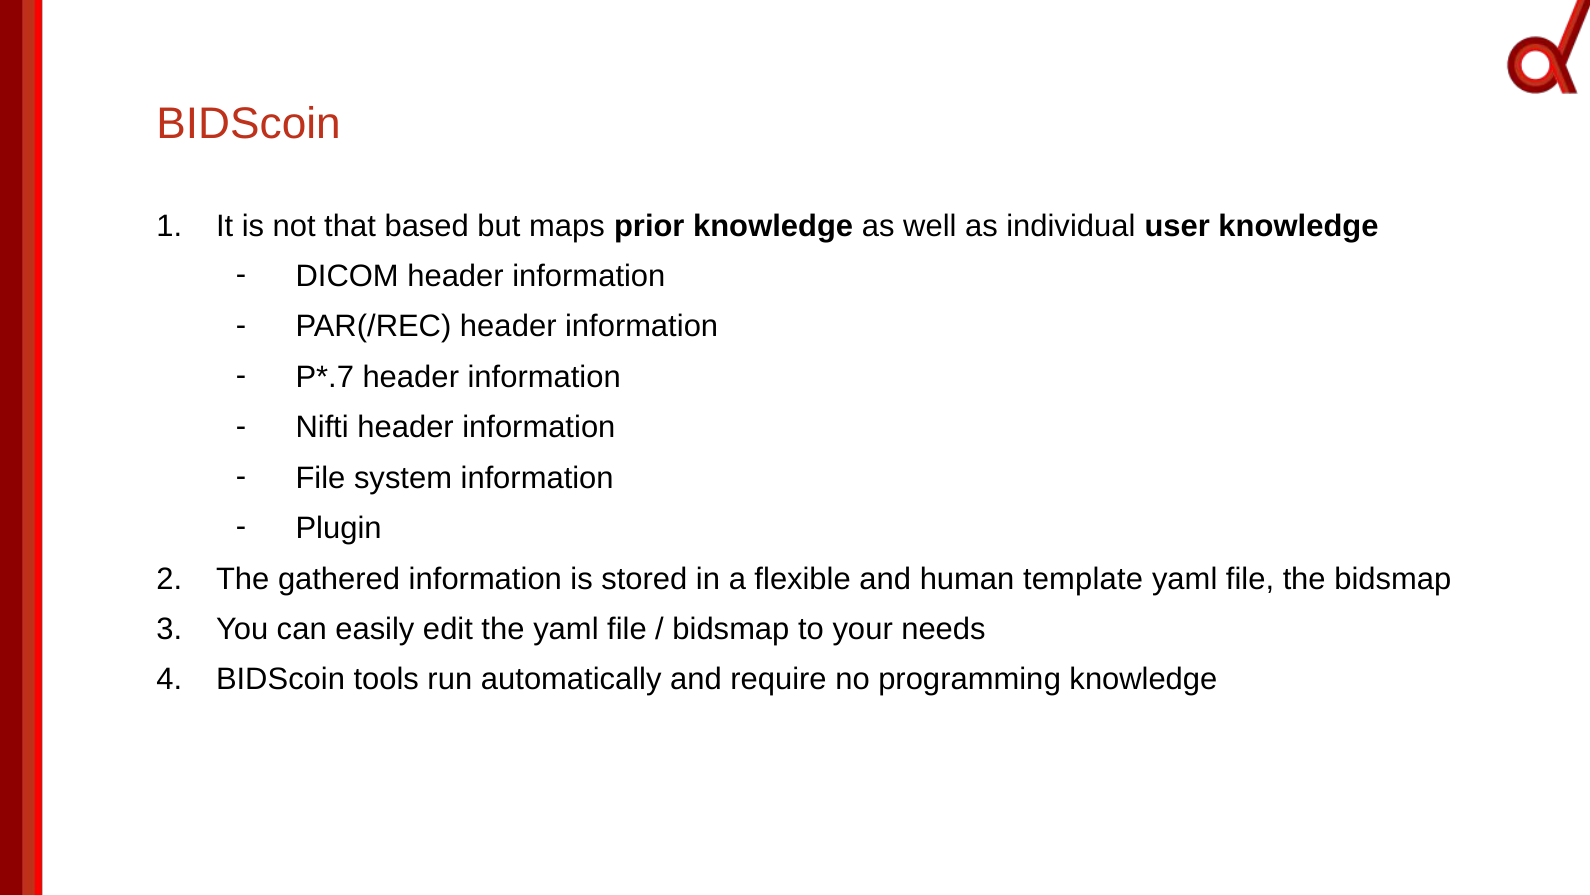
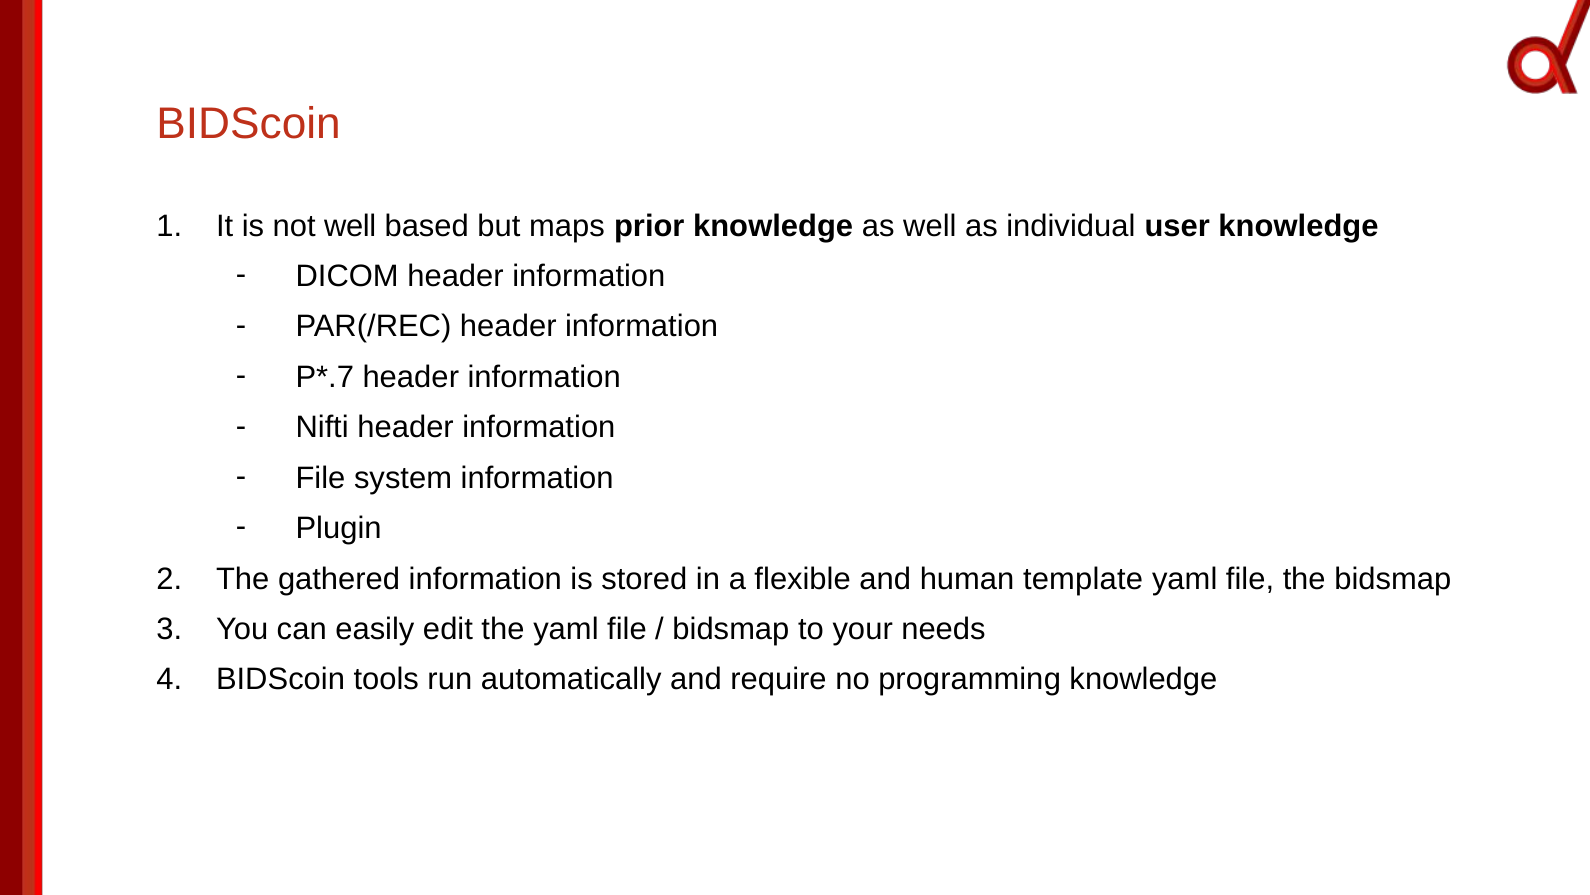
not that: that -> well
